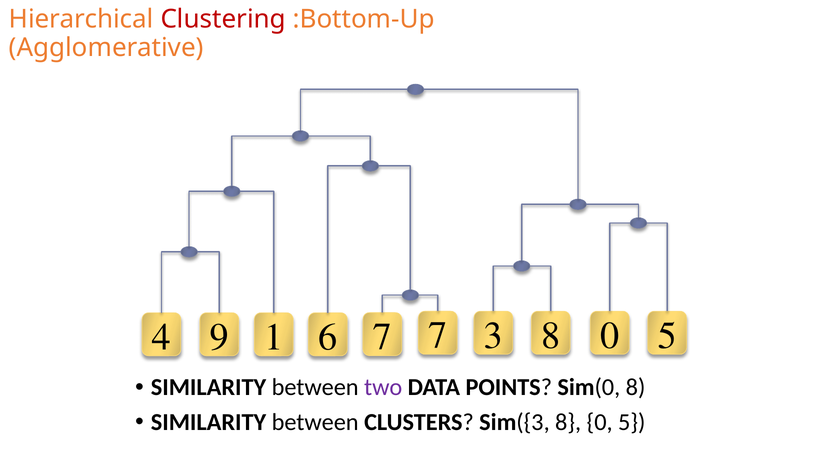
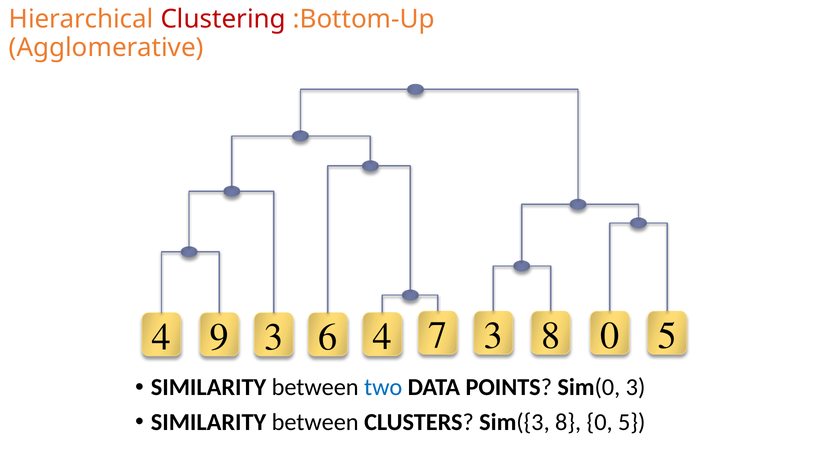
9 1: 1 -> 3
6 7: 7 -> 4
two colour: purple -> blue
Sim(0 8: 8 -> 3
